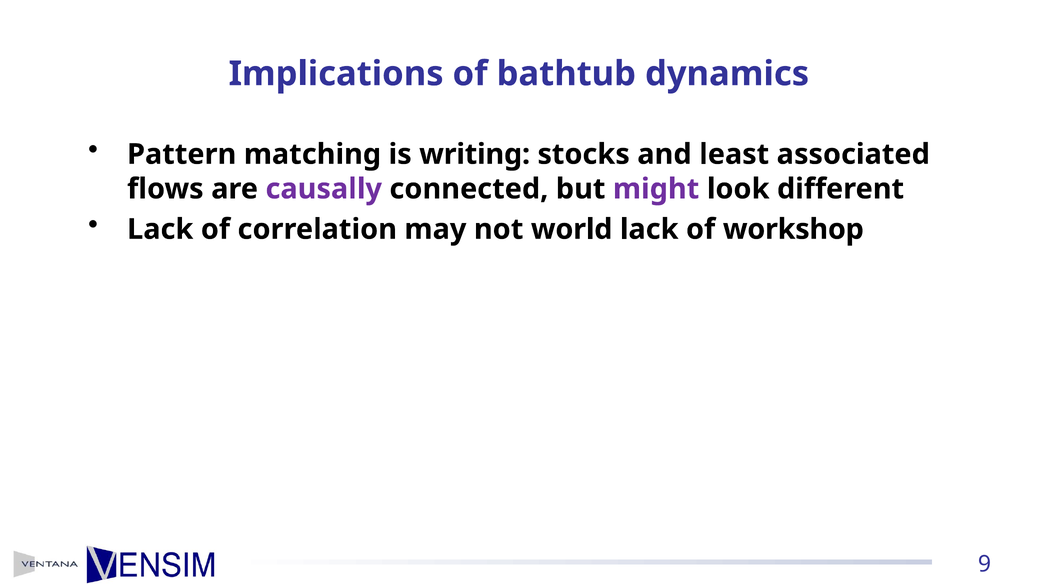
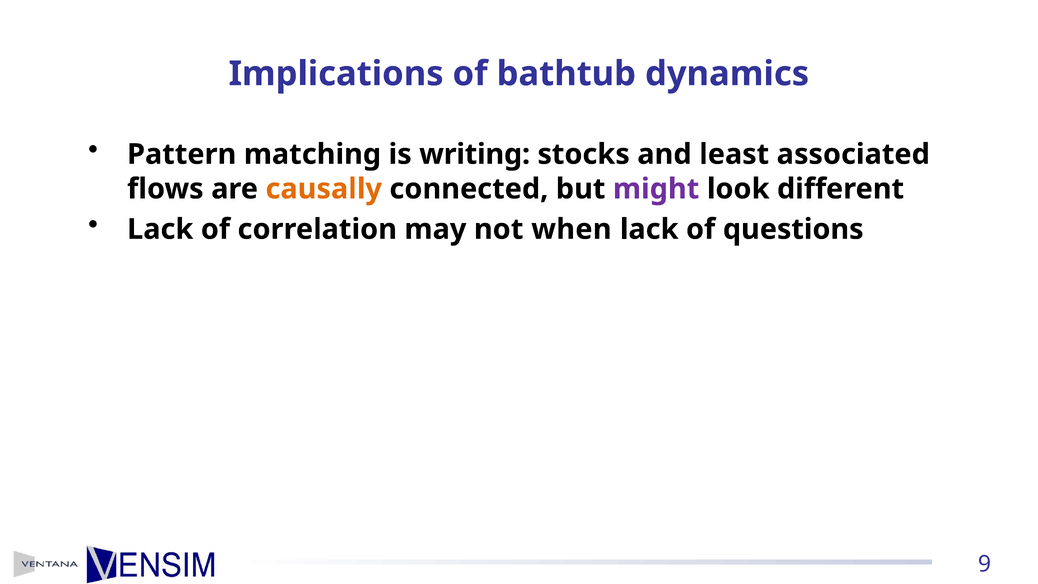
causally colour: purple -> orange
world: world -> when
workshop: workshop -> questions
